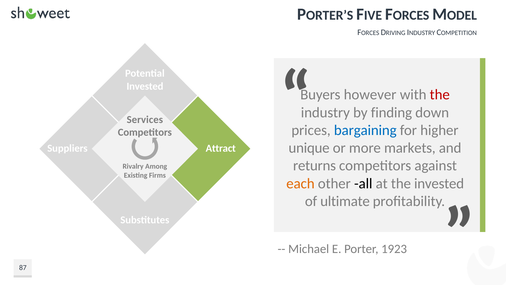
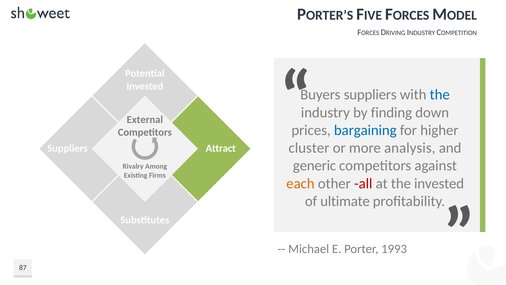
Buyers however: however -> suppliers
the at (440, 95) colour: red -> blue
Services: Services -> External
unique: unique -> cluster
markets: markets -> analysis
returns: returns -> generic
all colour: black -> red
1923: 1923 -> 1993
